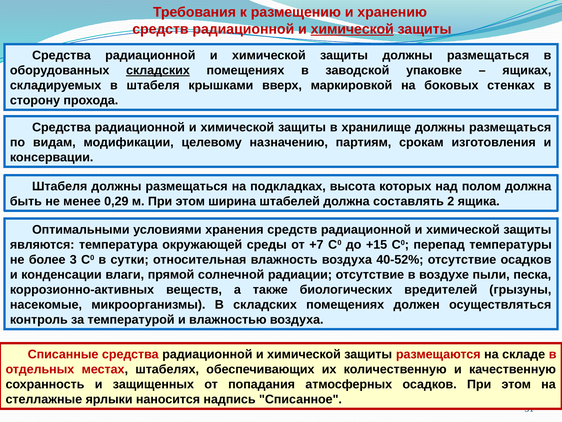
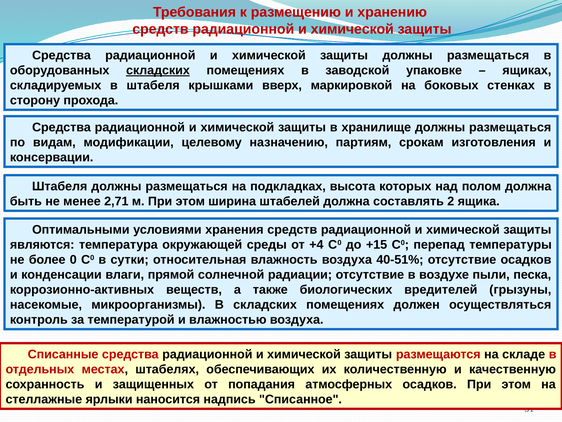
химической at (352, 29) underline: present -> none
0,29: 0,29 -> 2,71
+7: +7 -> +4
3: 3 -> 0
40-52%: 40-52% -> 40-51%
